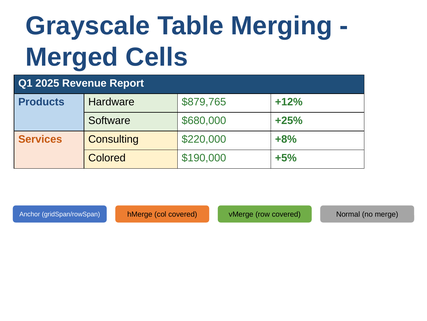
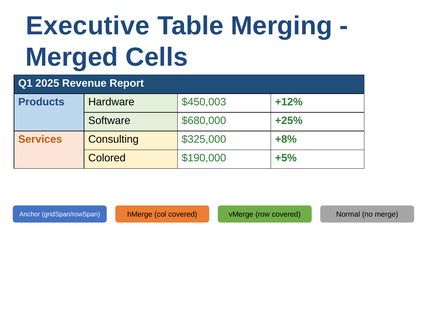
Grayscale: Grayscale -> Executive
$879,765: $879,765 -> $450,003
$220,000: $220,000 -> $325,000
